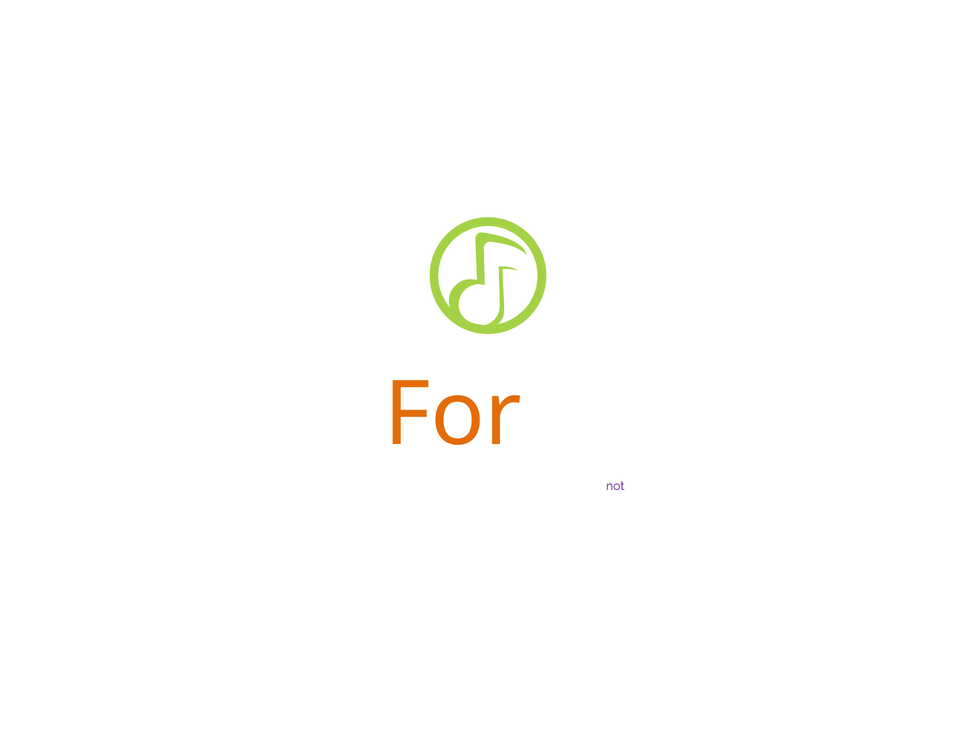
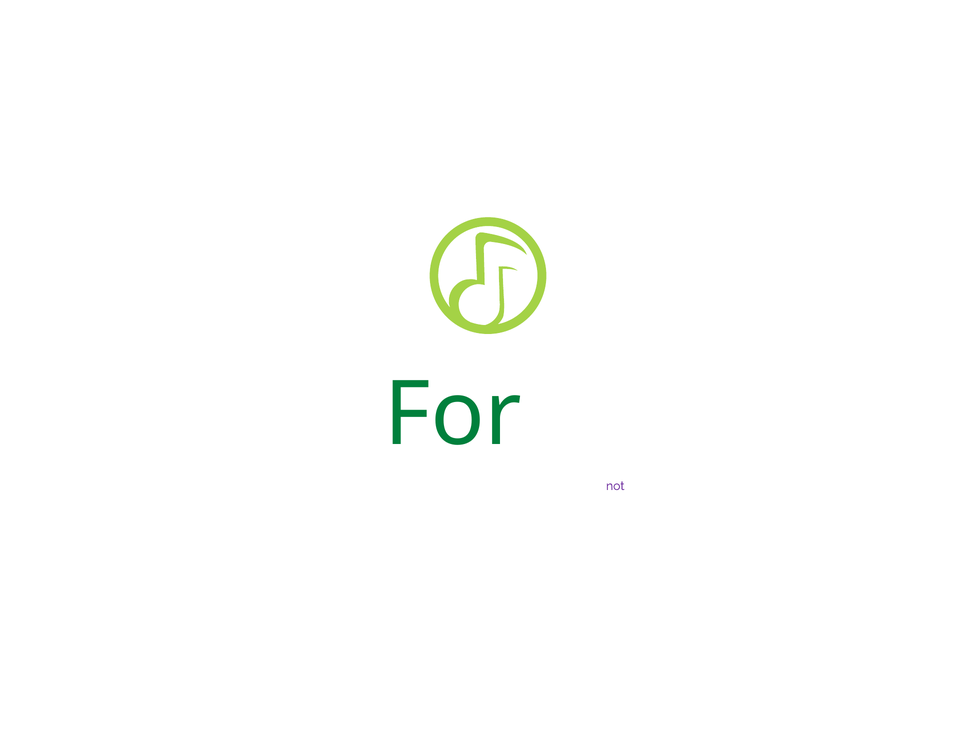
For colour: orange -> green
